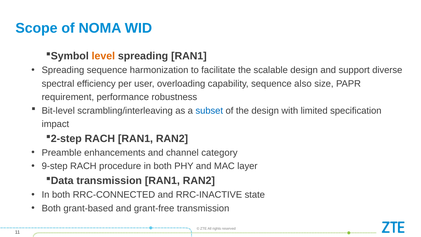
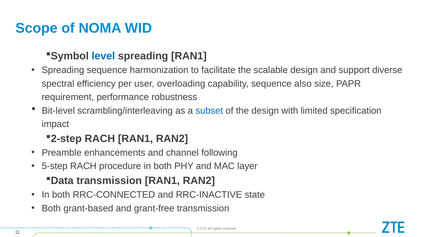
level colour: orange -> blue
category: category -> following
9-step: 9-step -> 5-step
